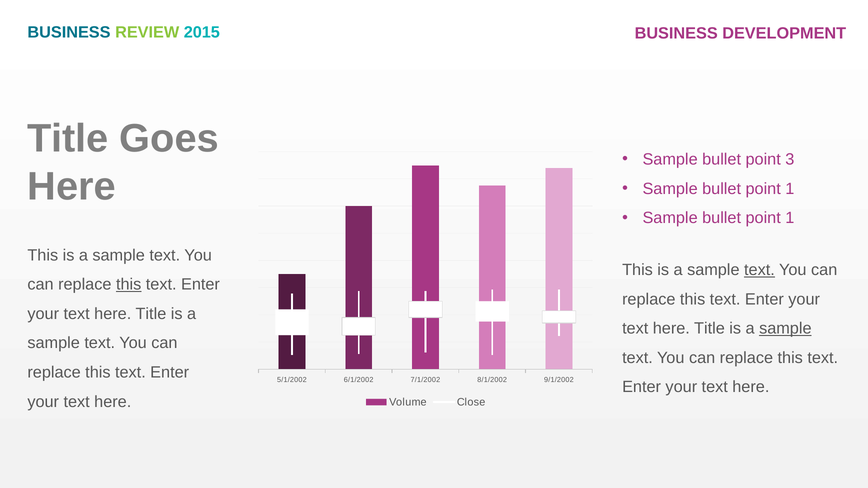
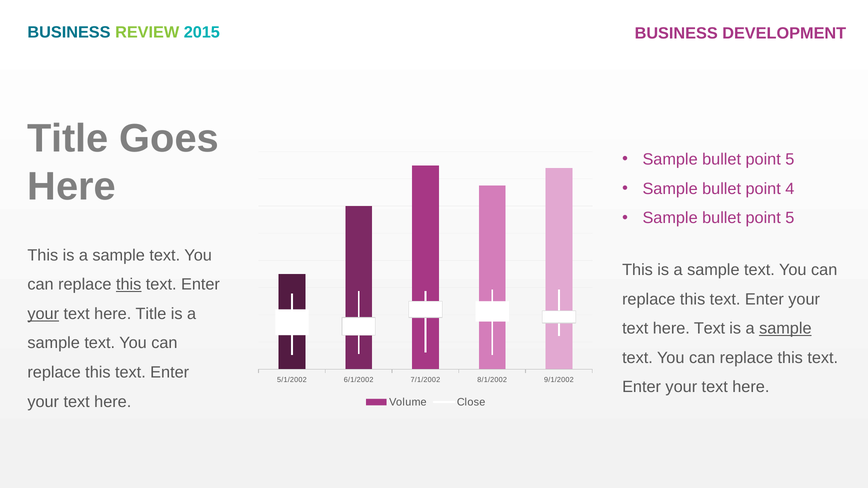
3 at (790, 160): 3 -> 5
1 at (790, 189): 1 -> 4
1 at (790, 218): 1 -> 5
text at (759, 270) underline: present -> none
your at (43, 314) underline: none -> present
Title at (709, 329): Title -> Text
